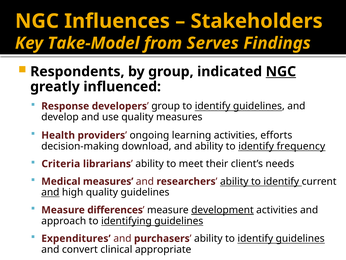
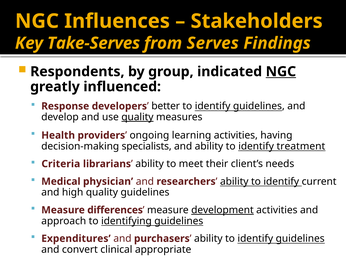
Take-Model: Take-Model -> Take-Serves
group at (166, 106): group -> better
quality at (137, 117) underline: none -> present
efforts: efforts -> having
download: download -> specialists
frequency: frequency -> treatment
Medical measures: measures -> physician
and at (50, 192) underline: present -> none
